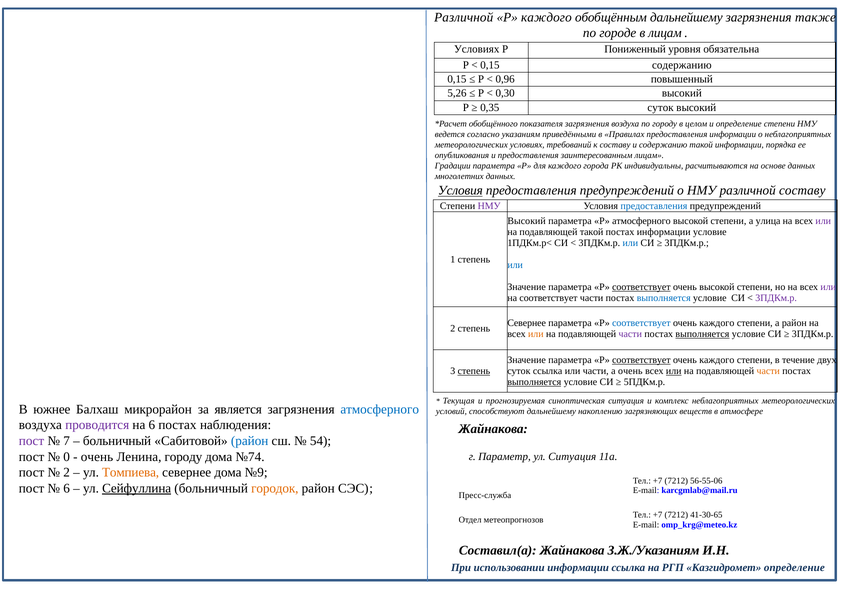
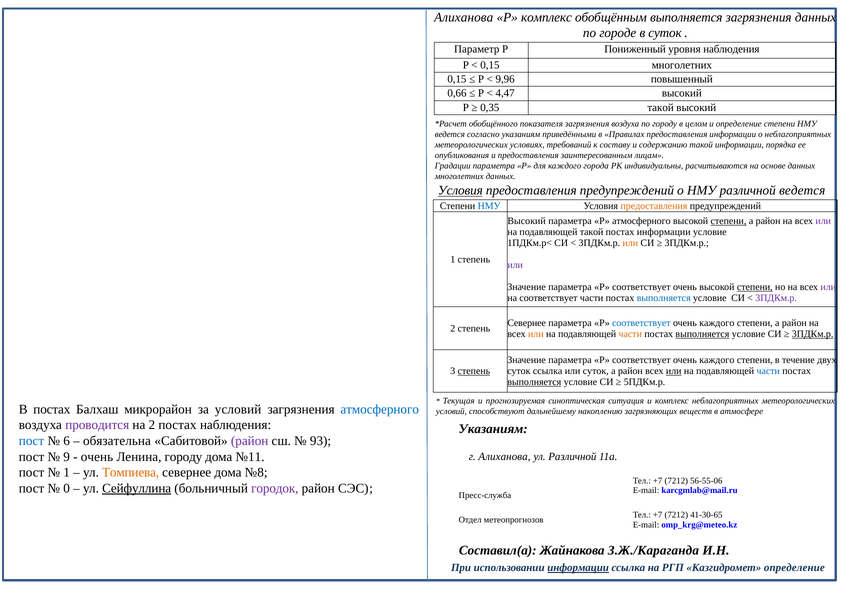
Различной at (464, 17): Различной -> Алиханова
Р каждого: каждого -> комплекс
обобщённым дальнейшему: дальнейшему -> выполняется
загрязнения также: также -> данных
в лицам: лицам -> суток
Условиях at (477, 49): Условиях -> Параметр
уровня обязательна: обязательна -> наблюдения
0,15 содержанию: содержанию -> многолетних
0,96: 0,96 -> 9,96
5,26: 5,26 -> 0,66
0,30: 0,30 -> 4,47
0,35 суток: суток -> такой
различной составу: составу -> ведется
НМУ at (489, 206) colour: purple -> blue
предоставления at (654, 206) colour: blue -> orange
степени at (728, 221) underline: none -> present
улица at (768, 221): улица -> район
или at (630, 243) colour: blue -> orange
или at (515, 265) colour: blue -> purple
соответствует at (641, 287) underline: present -> none
степени at (755, 287) underline: none -> present
части at (630, 334) colour: purple -> orange
3ПДКм.р at (813, 334) underline: none -> present
соответствует at (641, 360) underline: present -> none
или части: части -> суток
очень at (630, 371): очень -> район
части at (768, 371) colour: orange -> blue
В южнее: южнее -> постах
за является: является -> условий
на 6: 6 -> 2
Жайнакова at (493, 429): Жайнакова -> Указаниям
пост at (32, 441) colour: purple -> blue
7: 7 -> 6
больничный at (117, 441): больничный -> обязательна
район at (250, 441) colour: blue -> purple
54: 54 -> 93
0: 0 -> 9
№74: №74 -> №11
г Параметр: Параметр -> Алиханова
ул Ситуация: Ситуация -> Различной
2 at (67, 472): 2 -> 1
№9: №9 -> №8
6 at (67, 488): 6 -> 0
городок colour: orange -> purple
З.Ж./Указаниям: З.Ж./Указаниям -> З.Ж./Караганда
информации at (578, 568) underline: none -> present
